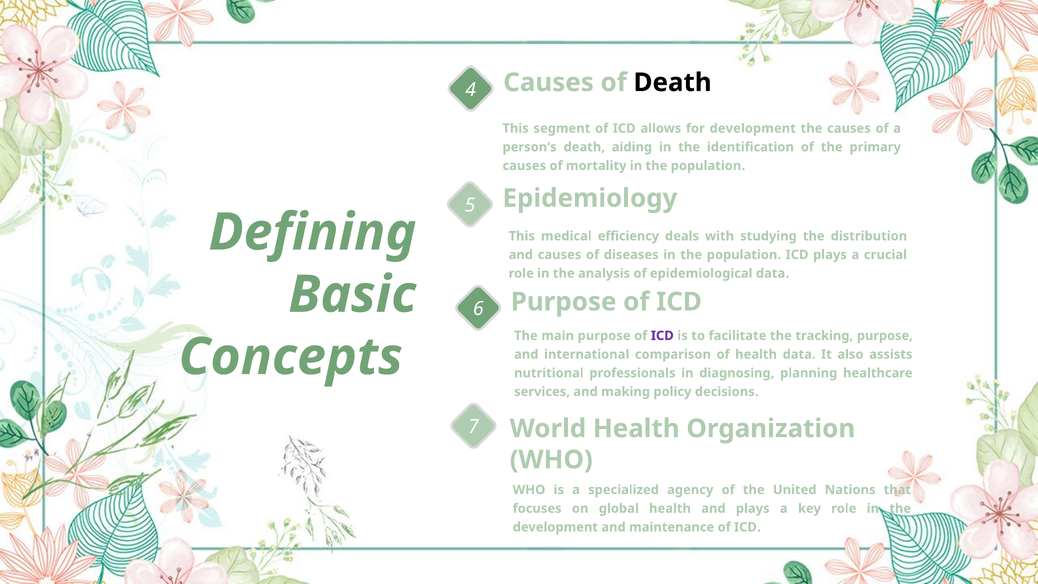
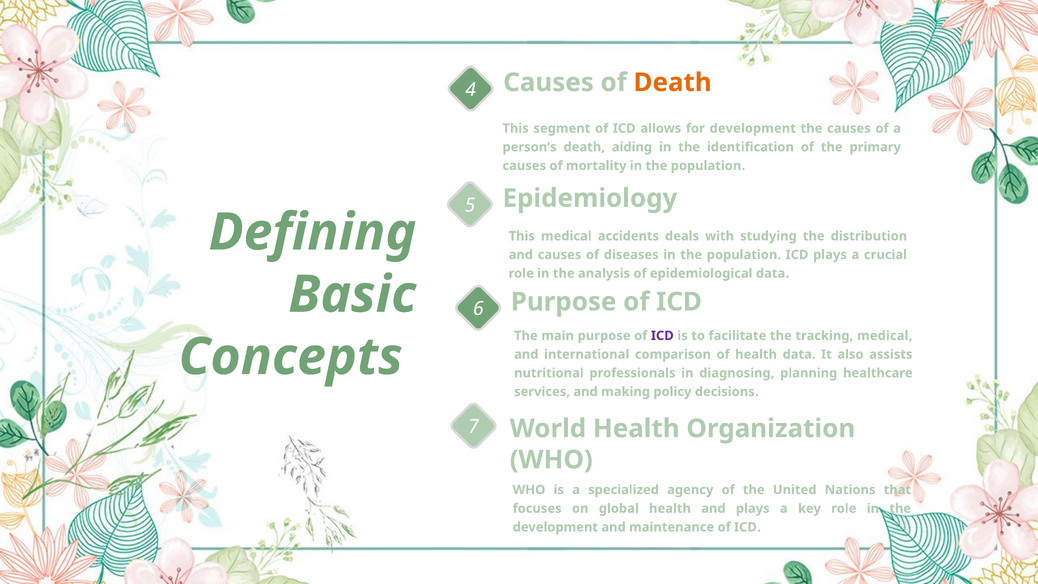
Death at (673, 83) colour: black -> orange
efficiency: efficiency -> accidents
tracking purpose: purpose -> medical
